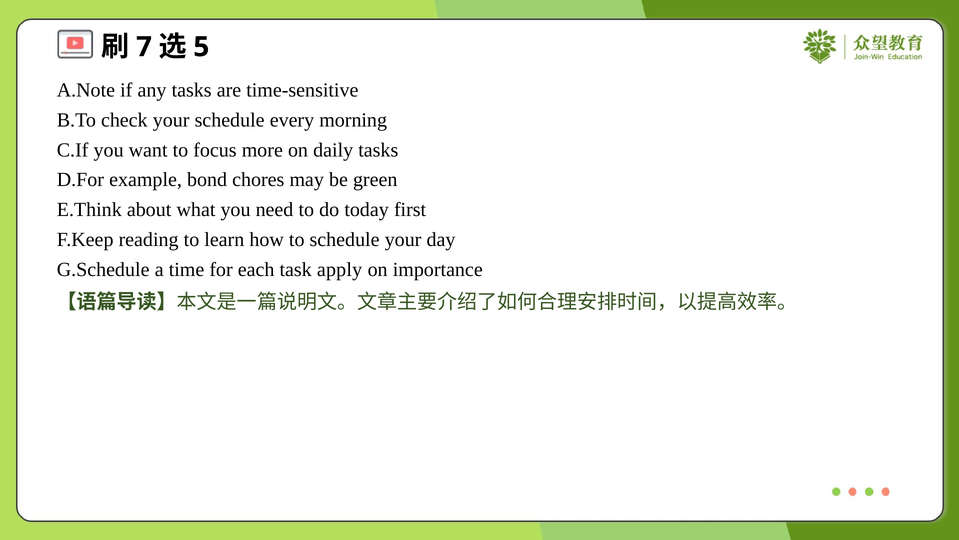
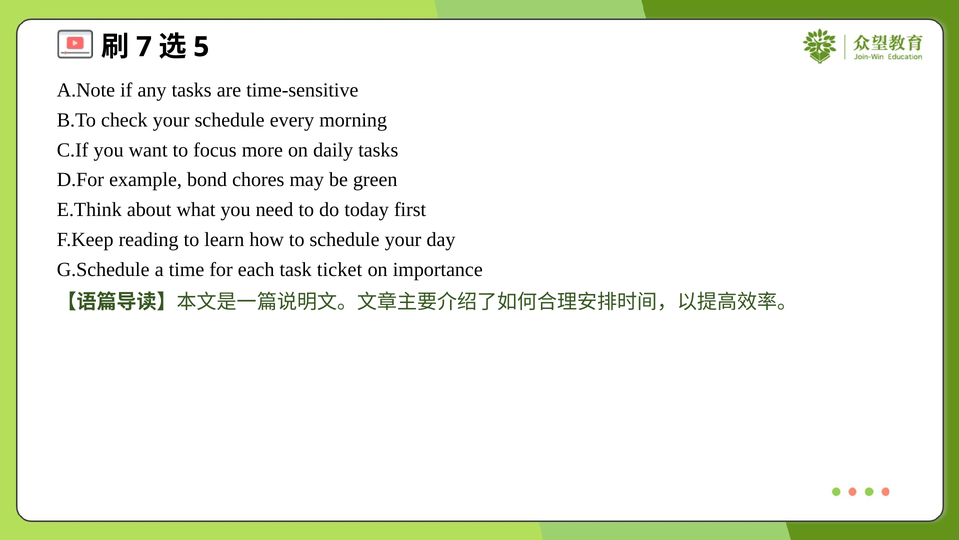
apply: apply -> ticket
